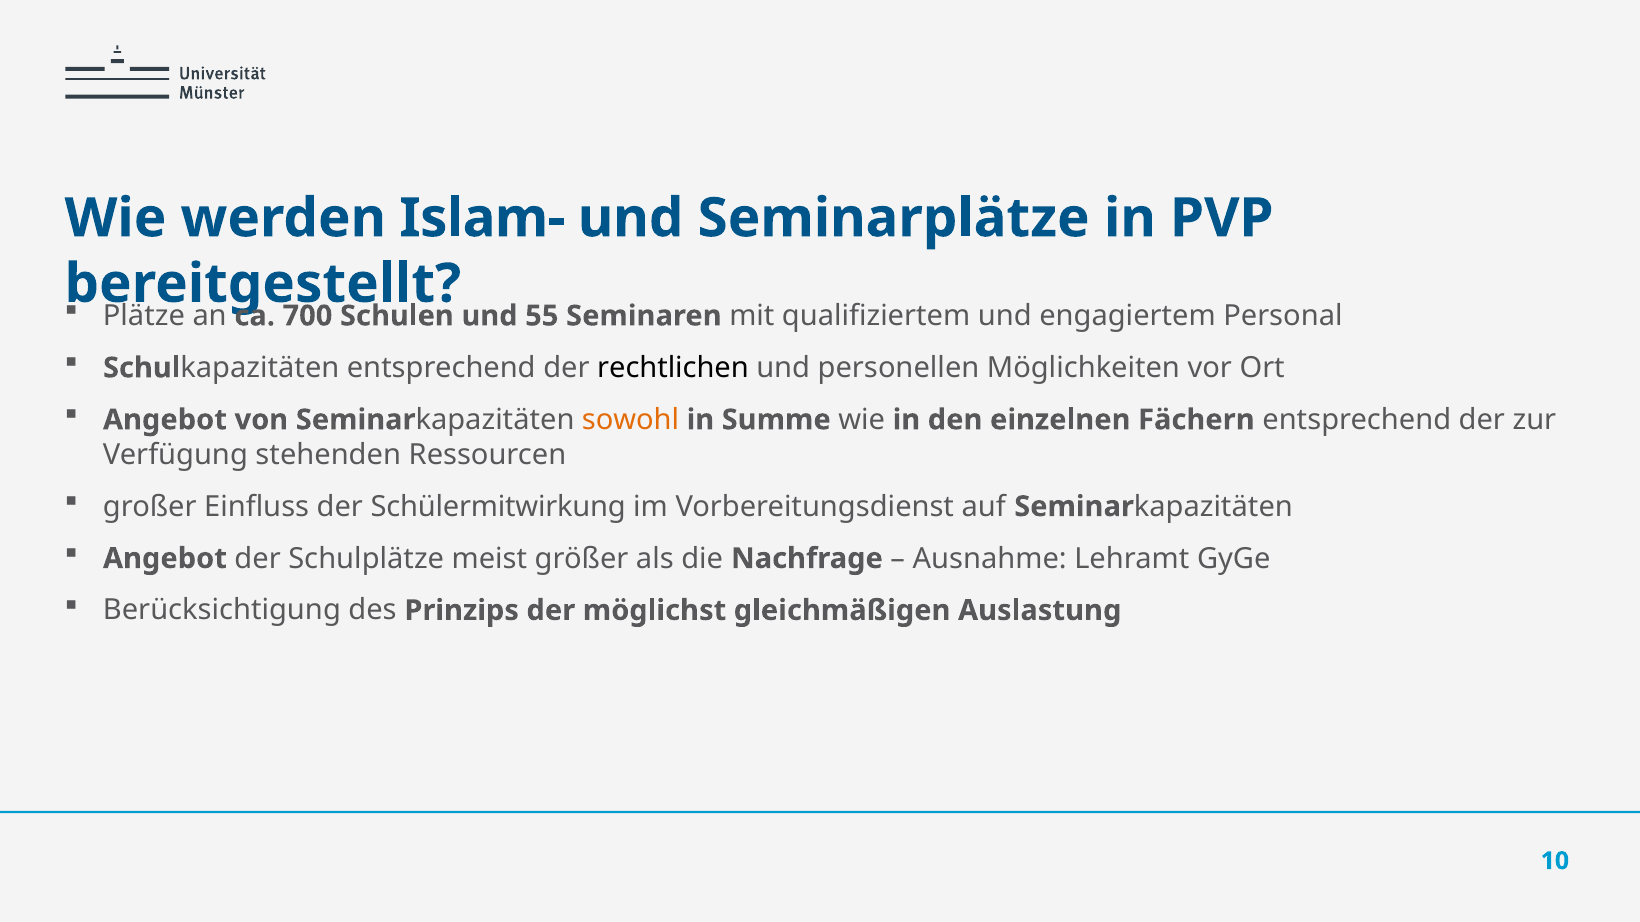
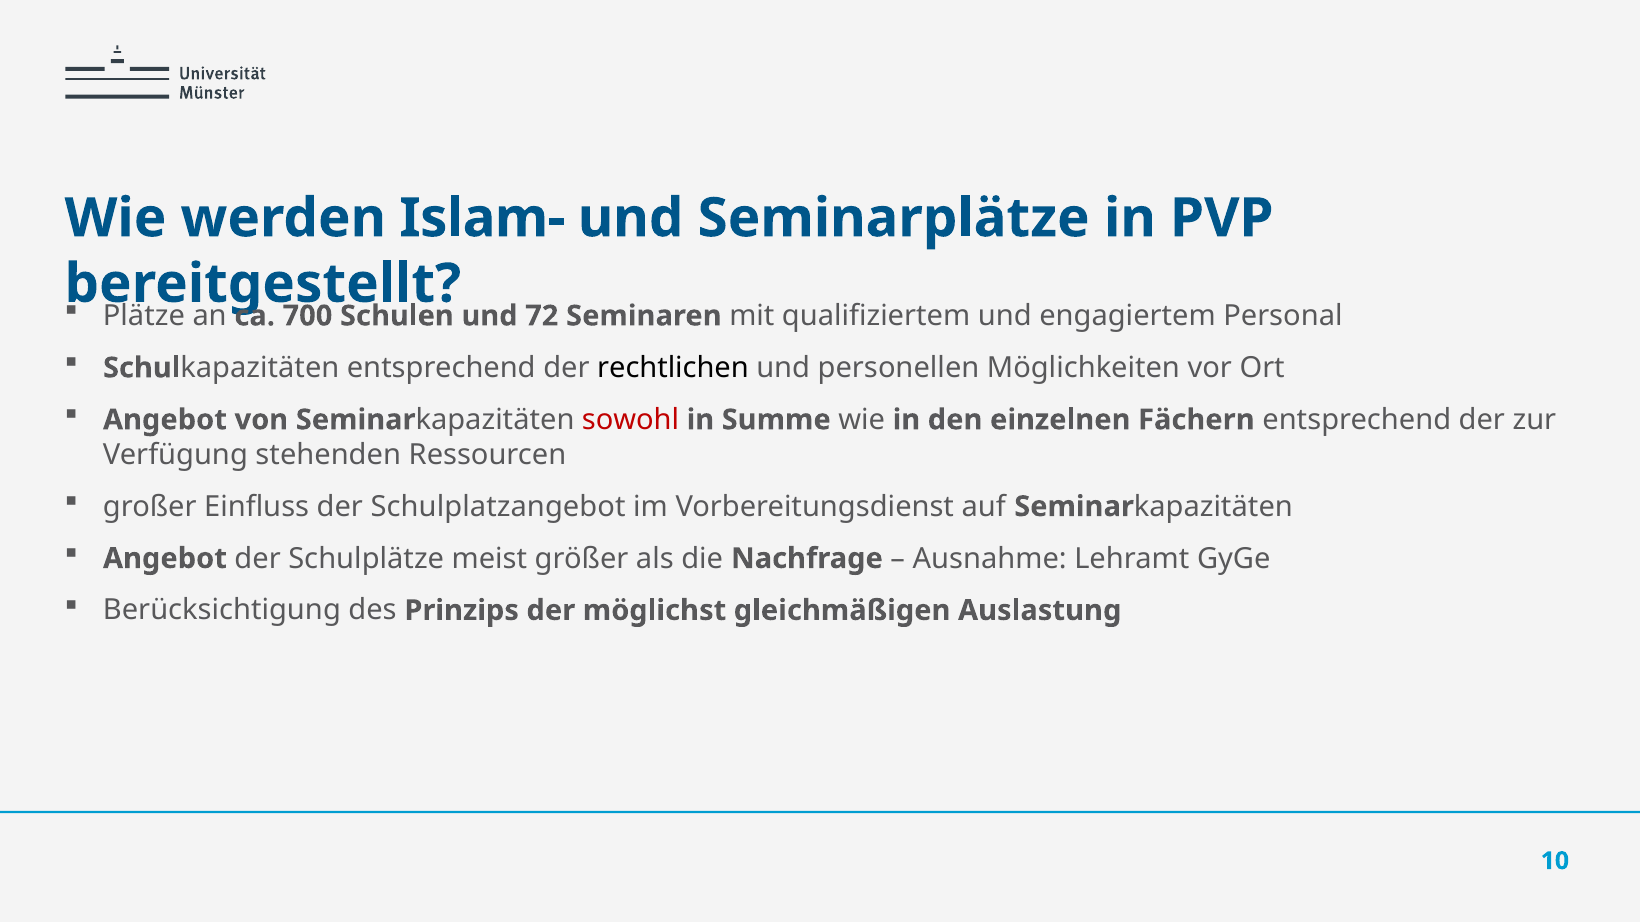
55: 55 -> 72
sowohl colour: orange -> red
Schülermitwirkung: Schülermitwirkung -> Schulplatzangebot
